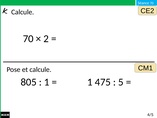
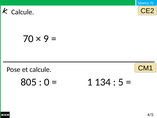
2: 2 -> 9
1 at (47, 82): 1 -> 0
475: 475 -> 134
